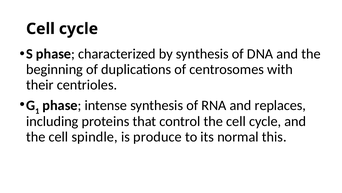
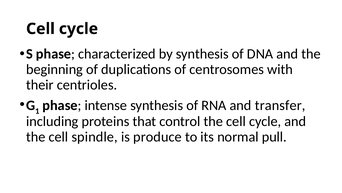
replaces: replaces -> transfer
this: this -> pull
